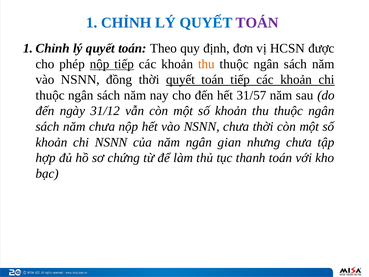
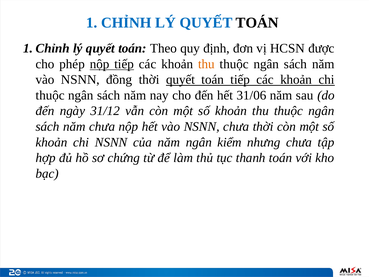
TOÁN at (257, 23) colour: purple -> black
31/57: 31/57 -> 31/06
gian: gian -> kiểm
